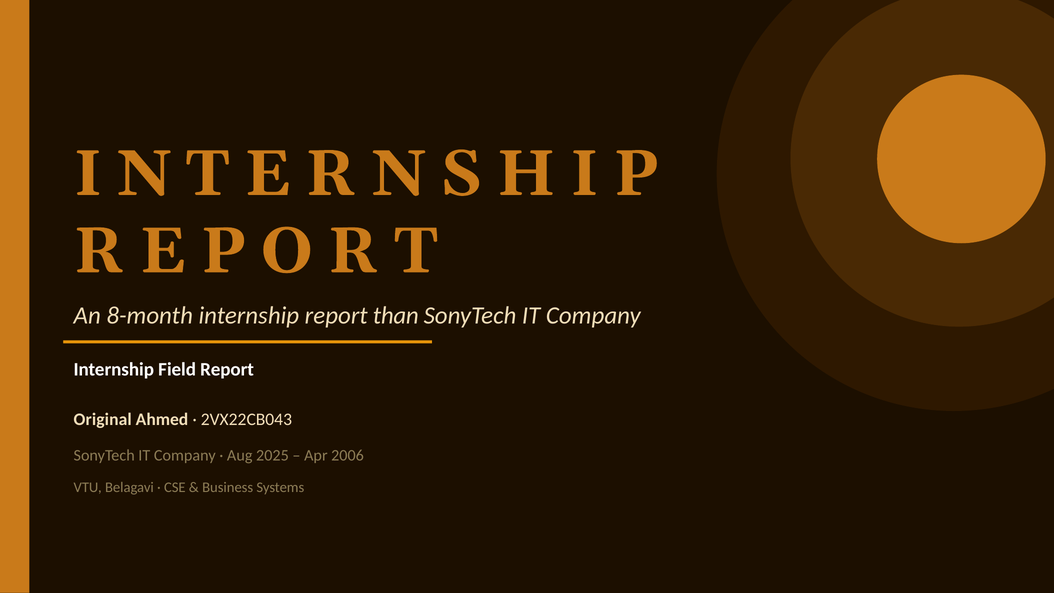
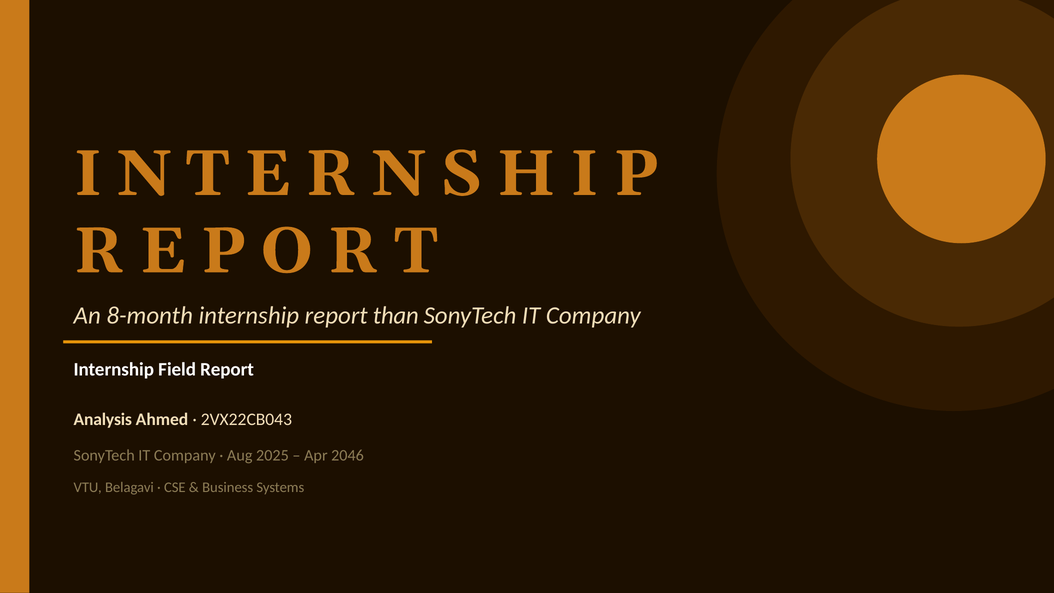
Original: Original -> Analysis
2006: 2006 -> 2046
